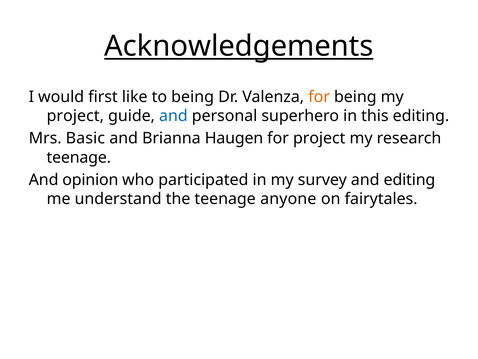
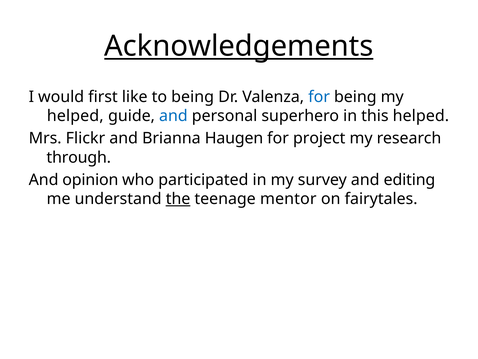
for at (319, 97) colour: orange -> blue
project at (75, 116): project -> helped
this editing: editing -> helped
Basic: Basic -> Flickr
teenage at (79, 157): teenage -> through
the underline: none -> present
anyone: anyone -> mentor
